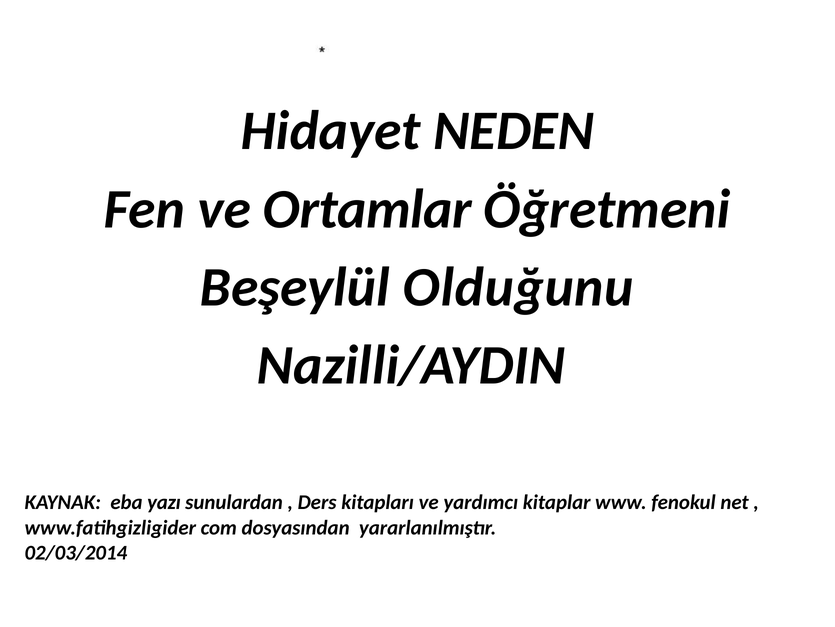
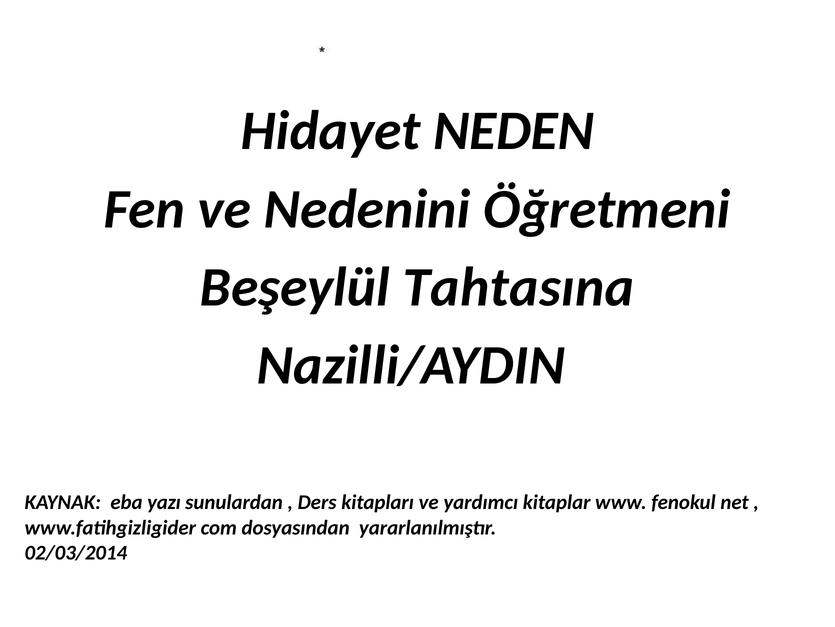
Ortamlar: Ortamlar -> Nedenini
Olduğunu: Olduğunu -> Tahtasına
